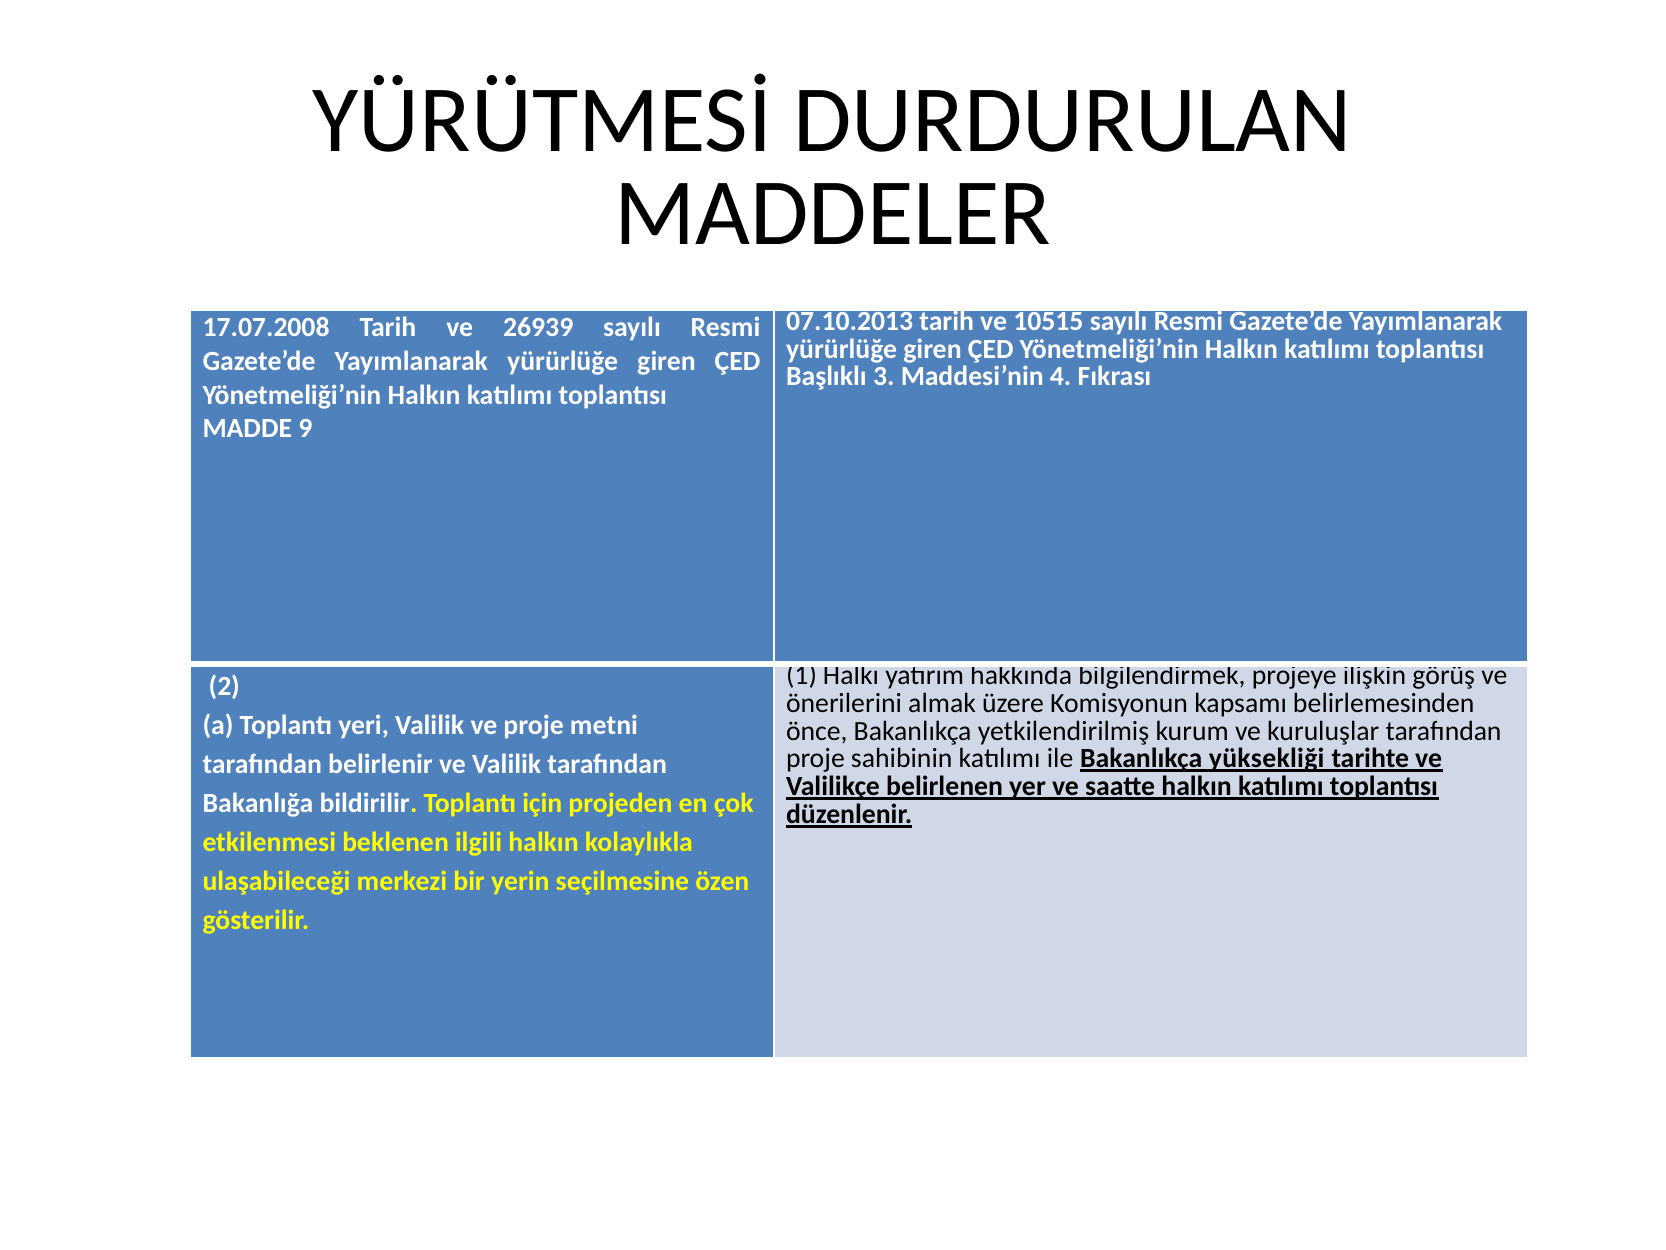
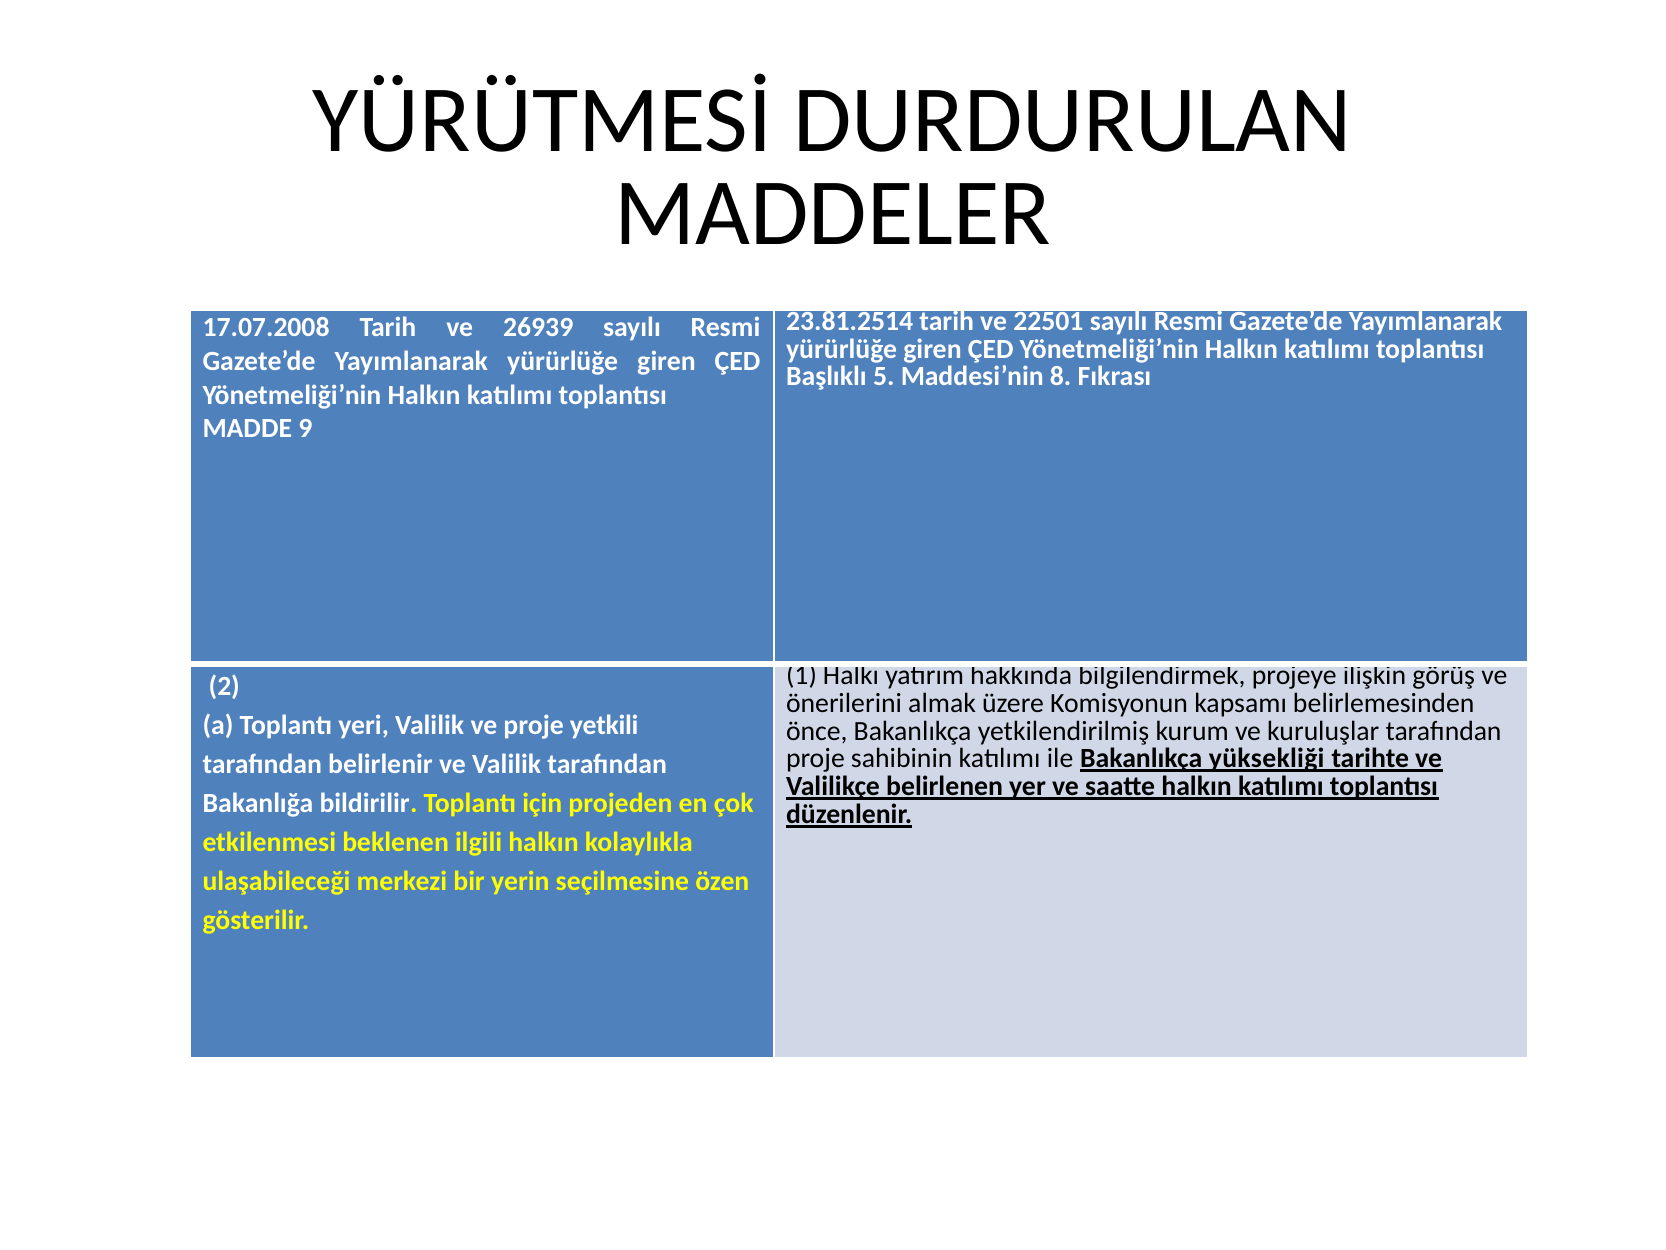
07.10.2013: 07.10.2013 -> 23.81.2514
10515: 10515 -> 22501
3: 3 -> 5
4: 4 -> 8
metni: metni -> yetkili
